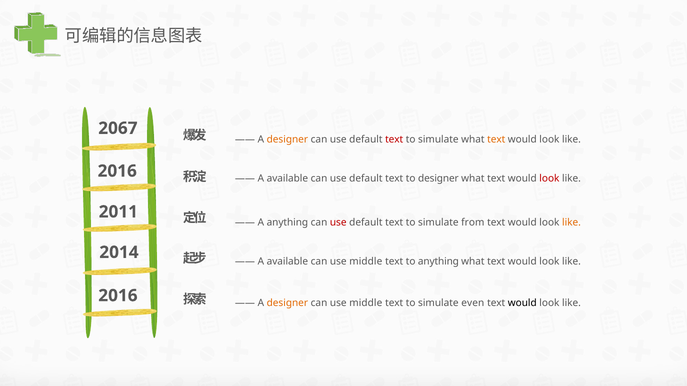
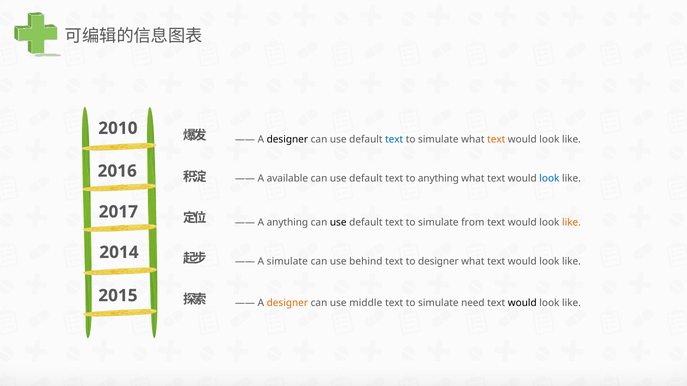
2067: 2067 -> 2010
designer at (287, 139) colour: orange -> black
text at (394, 139) colour: red -> blue
to designer: designer -> anything
look at (549, 179) colour: red -> blue
2011: 2011 -> 2017
use at (338, 222) colour: red -> black
available at (287, 262): available -> simulate
middle at (366, 262): middle -> behind
to anything: anything -> designer
2016 at (118, 296): 2016 -> 2015
even: even -> need
